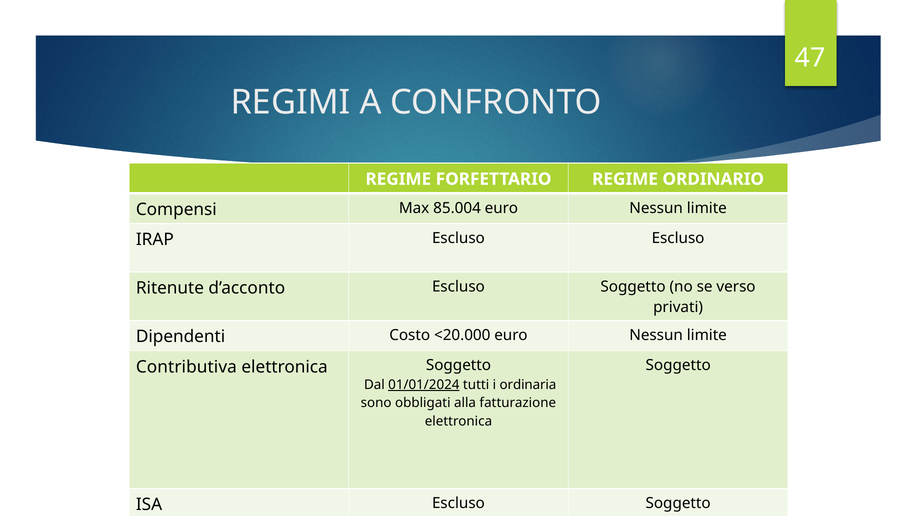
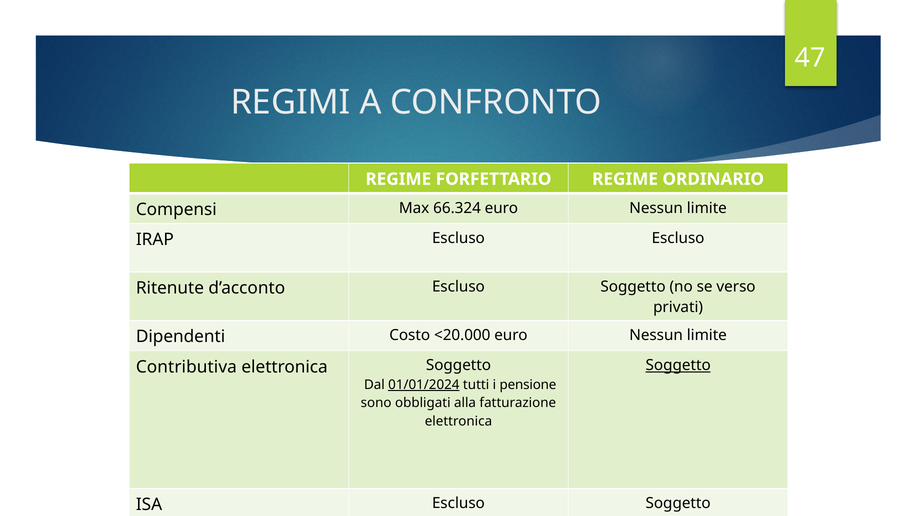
85.004: 85.004 -> 66.324
Soggetto at (678, 365) underline: none -> present
ordinaria: ordinaria -> pensione
